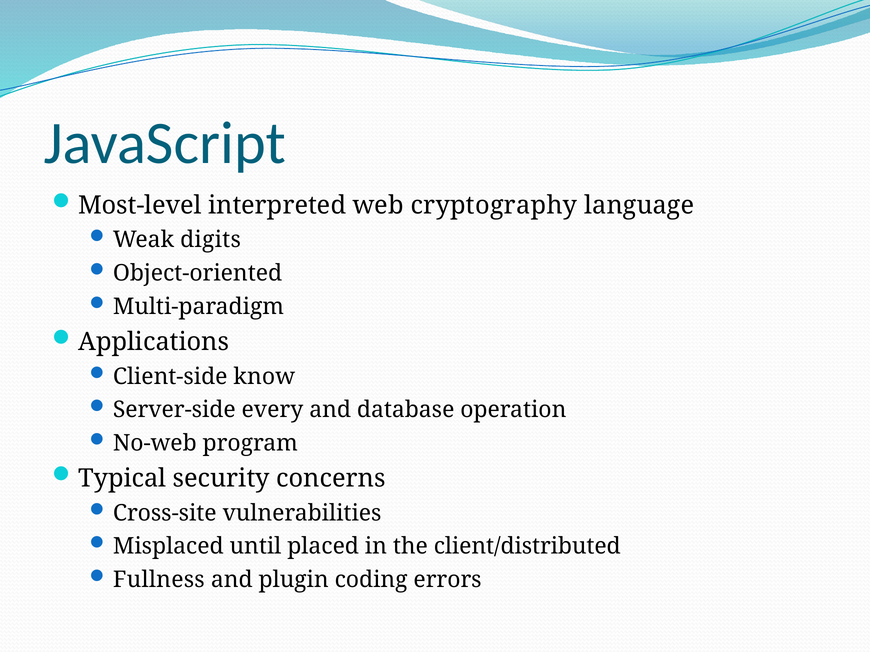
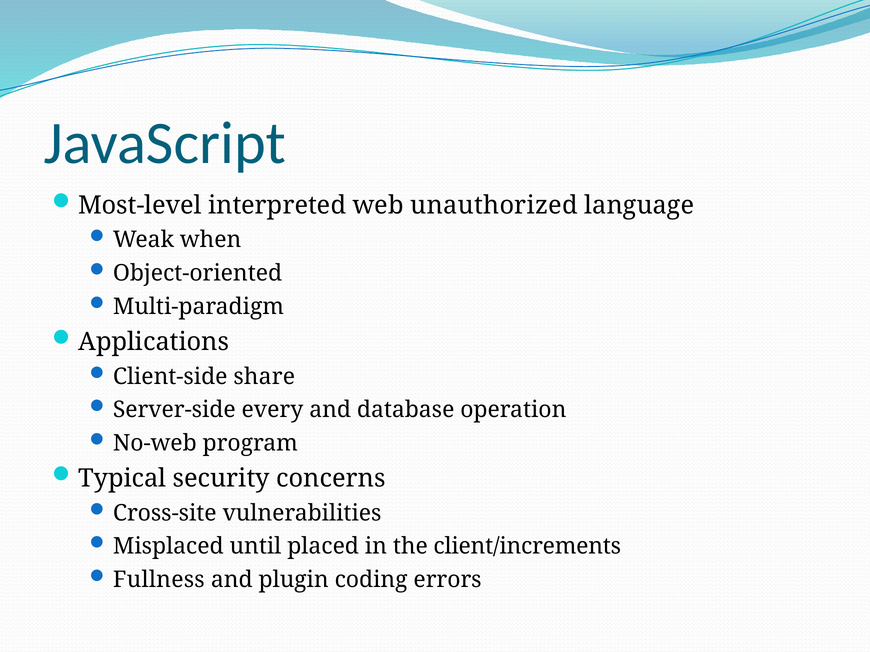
cryptography: cryptography -> unauthorized
digits: digits -> when
know: know -> share
client/distributed: client/distributed -> client/increments
